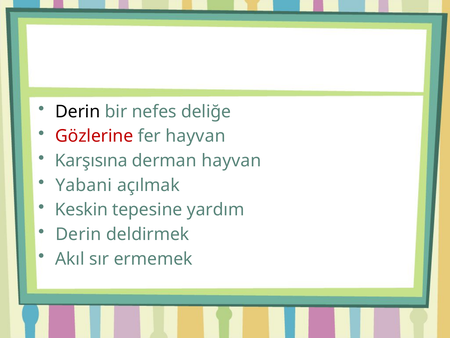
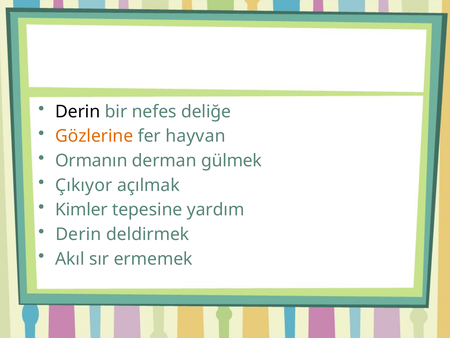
Gözlerine colour: red -> orange
Karşısına: Karşısına -> Ormanın
derman hayvan: hayvan -> gülmek
Yabani: Yabani -> Çıkıyor
Keskin: Keskin -> Kimler
